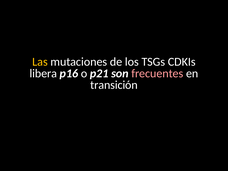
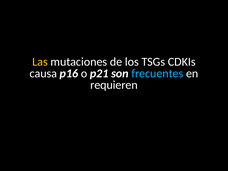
libera: libera -> causa
frecuentes colour: pink -> light blue
transición: transición -> requieren
